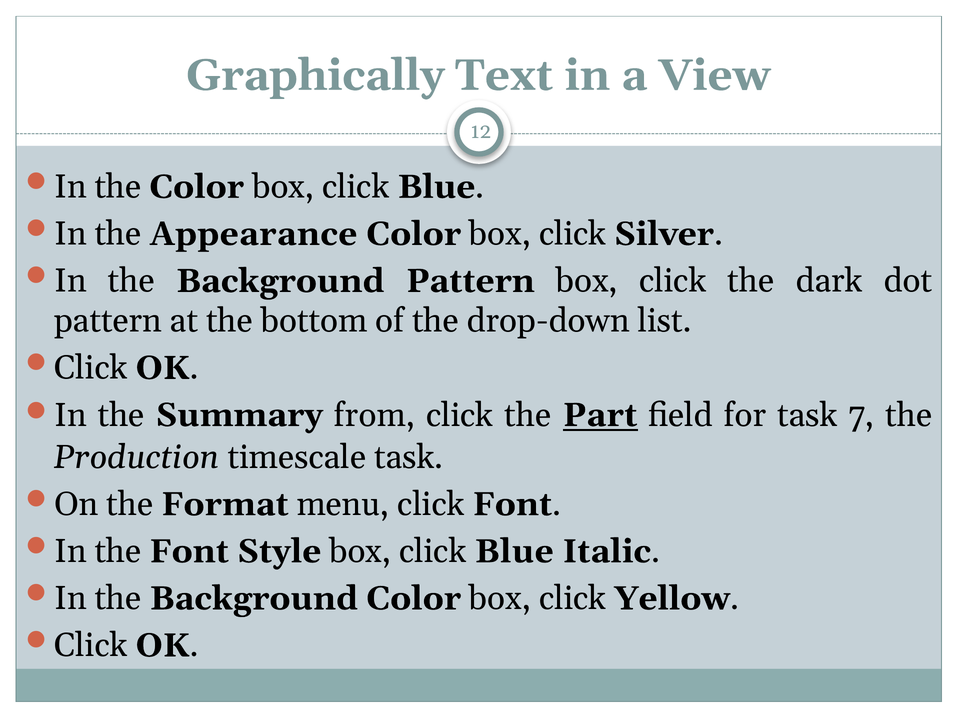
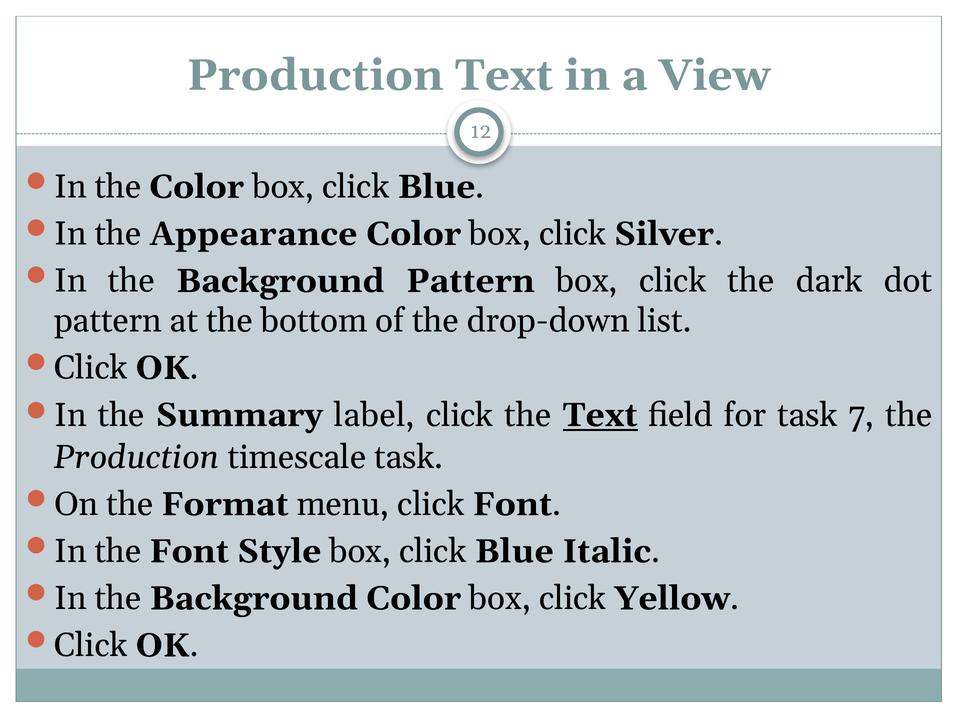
Graphically at (315, 75): Graphically -> Production
from: from -> label
the Part: Part -> Text
